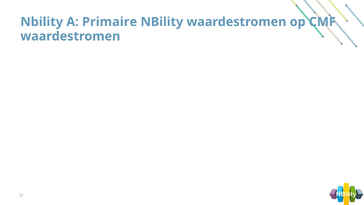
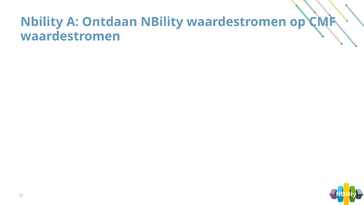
Primaire: Primaire -> Ontdaan
